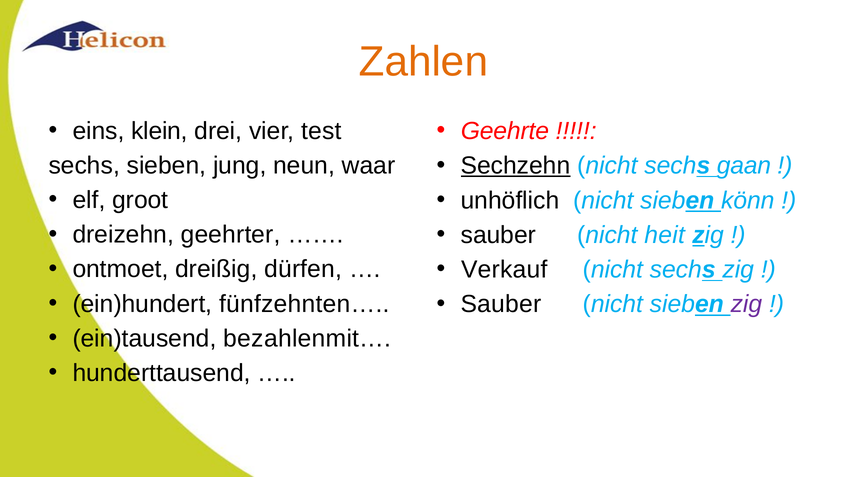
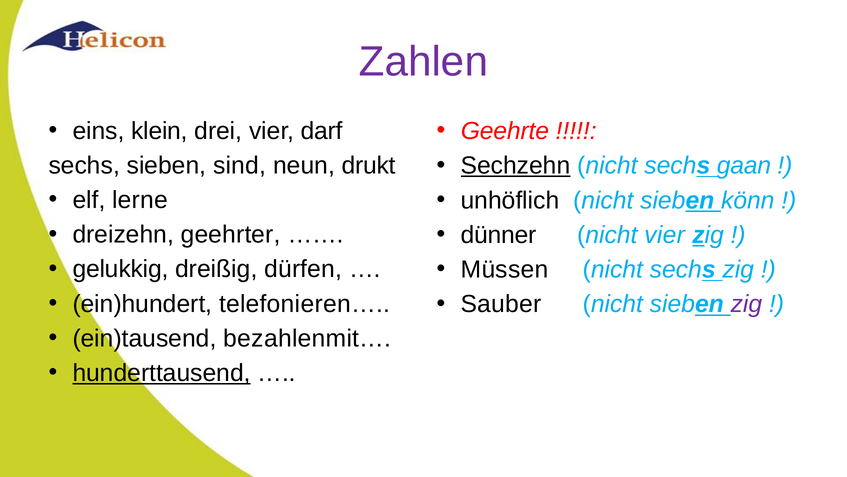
Zahlen colour: orange -> purple
test: test -> darf
jung: jung -> sind
waar: waar -> drukt
groot: groot -> lerne
sauber at (498, 235): sauber -> dünner
nicht heit: heit -> vier
ontmoet: ontmoet -> gelukkig
Verkauf: Verkauf -> Müssen
fünfzehnten…: fünfzehnten… -> telefonieren…
hunderttausend underline: none -> present
